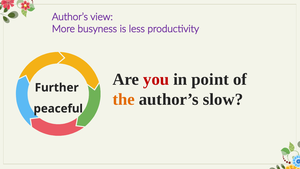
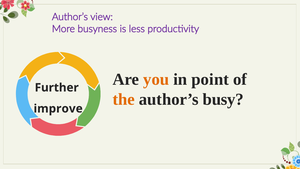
you colour: red -> orange
slow: slow -> busy
peaceful: peaceful -> improve
